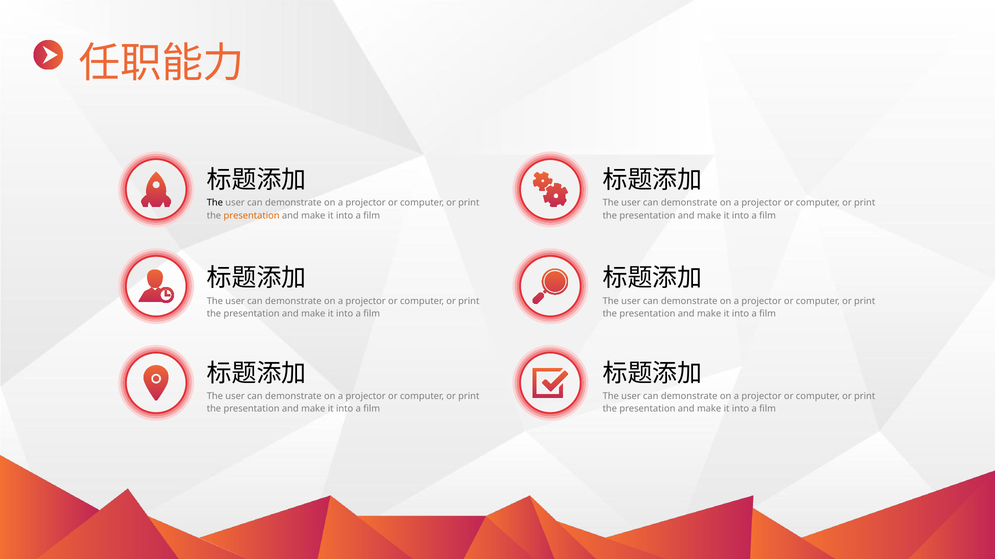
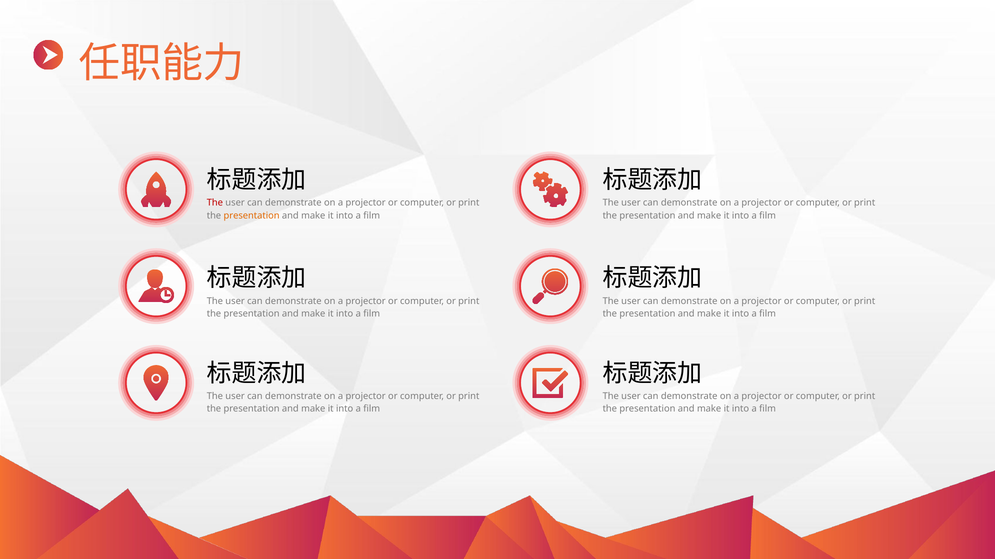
The at (215, 203) colour: black -> red
